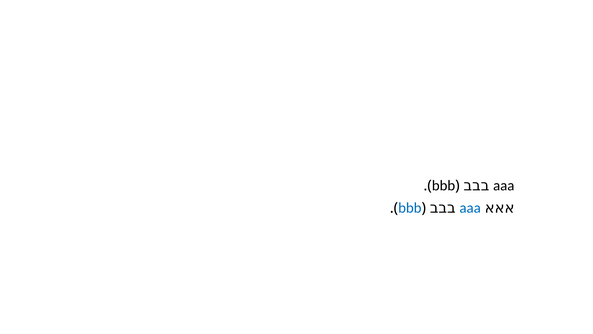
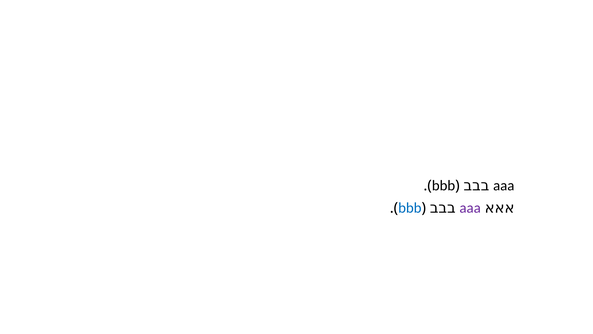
aaa at (470, 208) colour: blue -> purple
